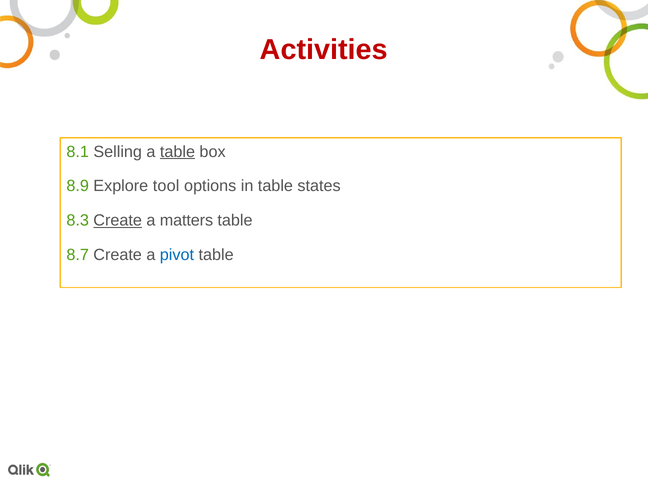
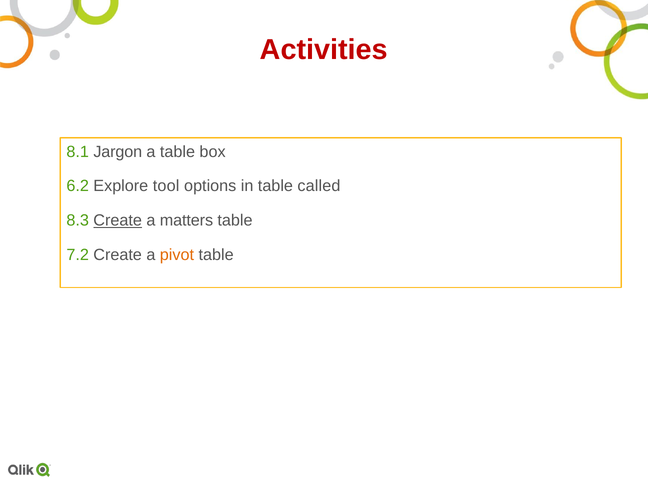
Selling: Selling -> Jargon
table at (177, 152) underline: present -> none
8.9: 8.9 -> 6.2
states: states -> called
8.7: 8.7 -> 7.2
pivot colour: blue -> orange
